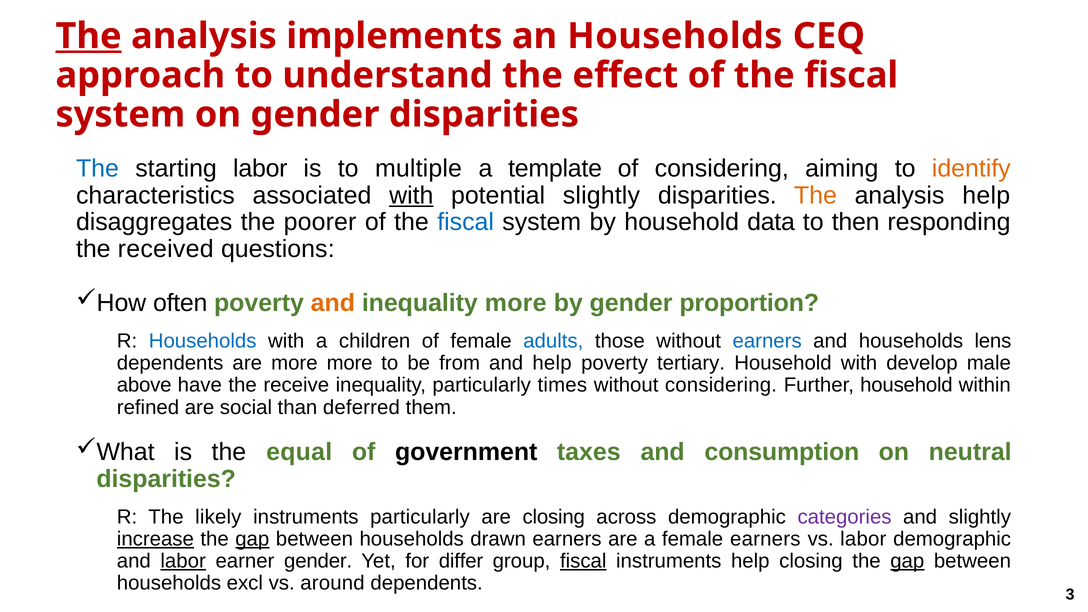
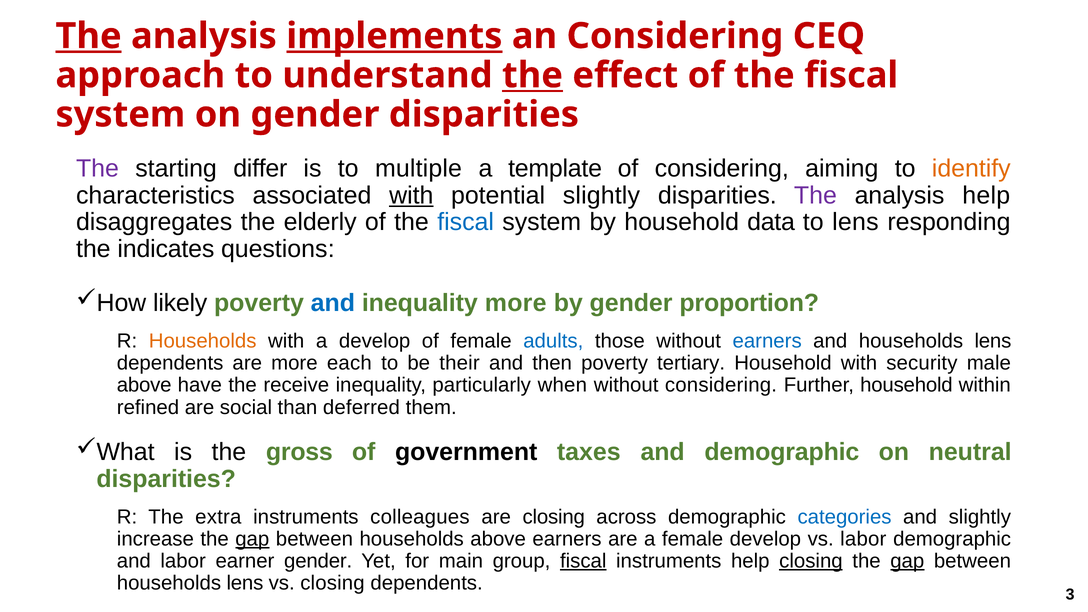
implements underline: none -> present
an Households: Households -> Considering
the at (532, 75) underline: none -> present
The at (98, 168) colour: blue -> purple
starting labor: labor -> differ
The at (815, 195) colour: orange -> purple
poorer: poorer -> elderly
to then: then -> lens
received: received -> indicates
often: often -> likely
and at (333, 303) colour: orange -> blue
Households at (203, 341) colour: blue -> orange
a children: children -> develop
more more: more -> each
from: from -> their
and help: help -> then
develop: develop -> security
times: times -> when
equal: equal -> gross
and consumption: consumption -> demographic
likely: likely -> extra
instruments particularly: particularly -> colleagues
categories colour: purple -> blue
increase underline: present -> none
households drawn: drawn -> above
female earners: earners -> develop
labor at (183, 561) underline: present -> none
differ: differ -> main
closing at (811, 561) underline: none -> present
excl at (245, 583): excl -> lens
vs around: around -> closing
